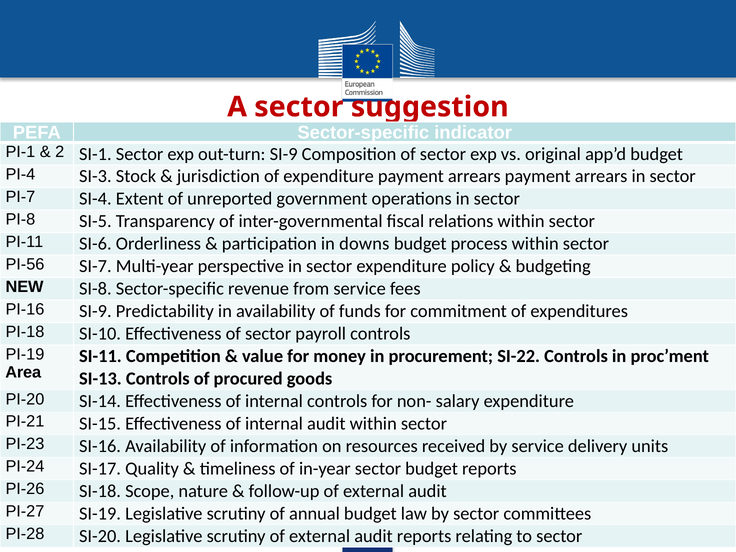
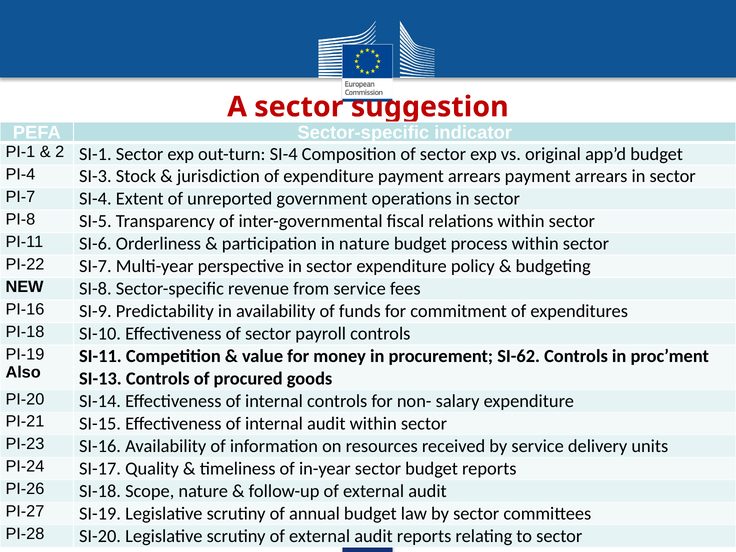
out-turn SI-9: SI-9 -> SI-4
in downs: downs -> nature
PI-56: PI-56 -> PI-22
SI-22: SI-22 -> SI-62
Area: Area -> Also
